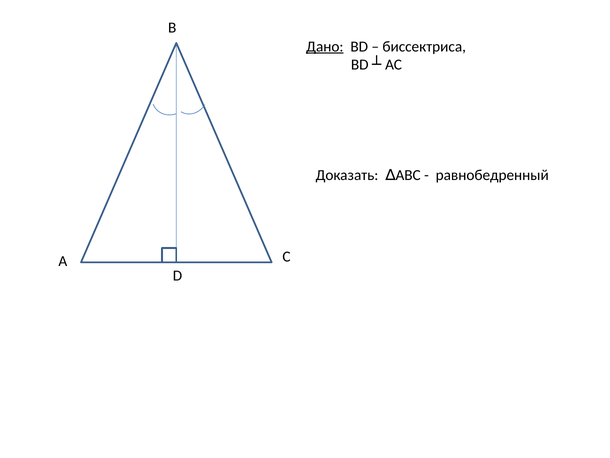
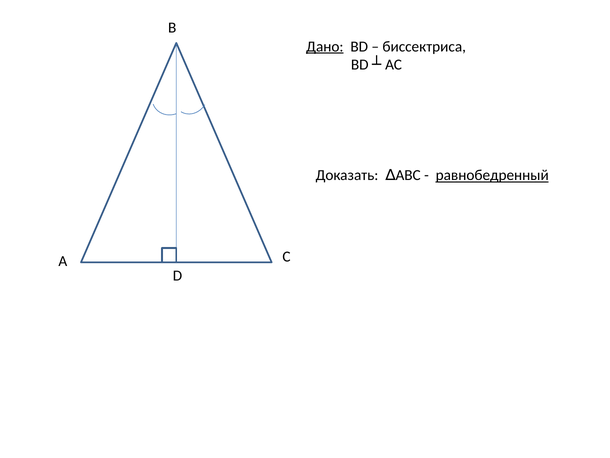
равнобедренный underline: none -> present
